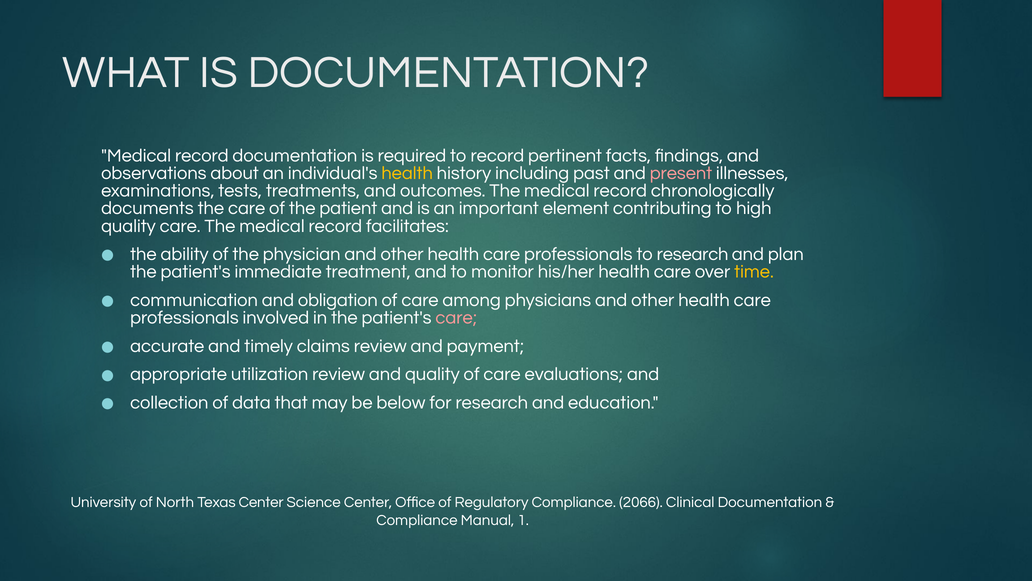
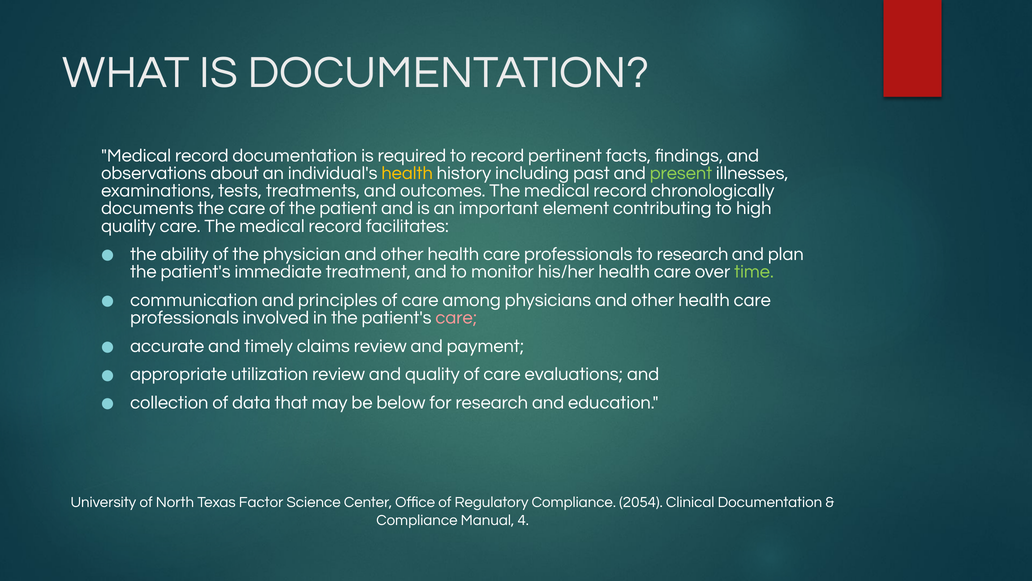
present colour: pink -> light green
time colour: yellow -> light green
obligation: obligation -> principles
Texas Center: Center -> Factor
2066: 2066 -> 2054
1: 1 -> 4
